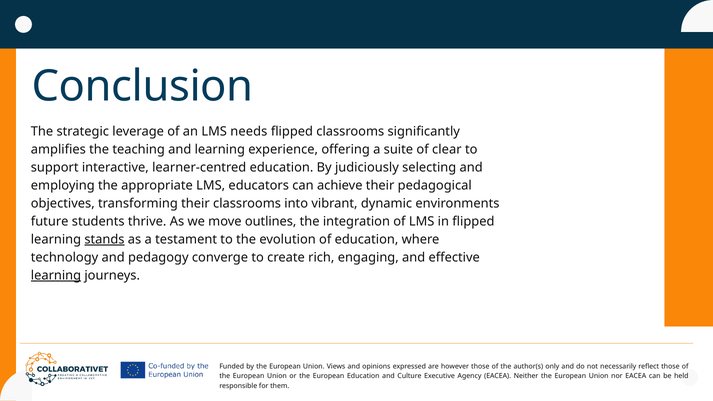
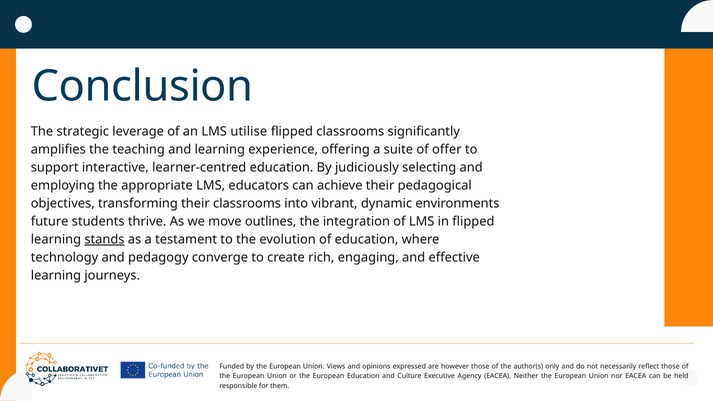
needs: needs -> utilise
clear: clear -> offer
learning at (56, 275) underline: present -> none
